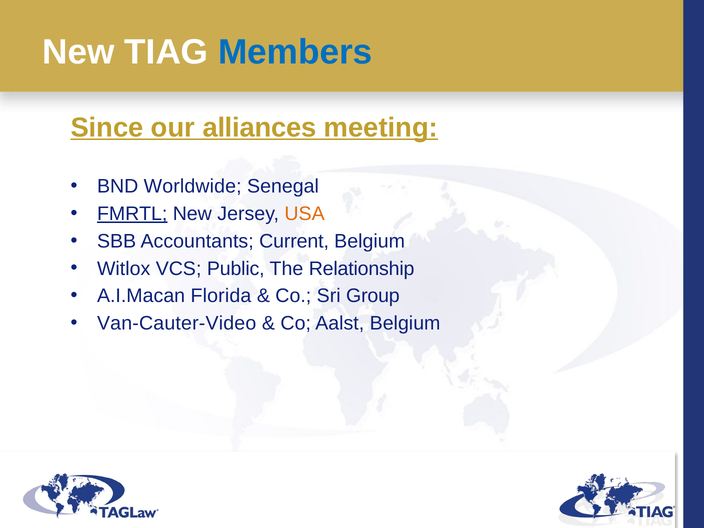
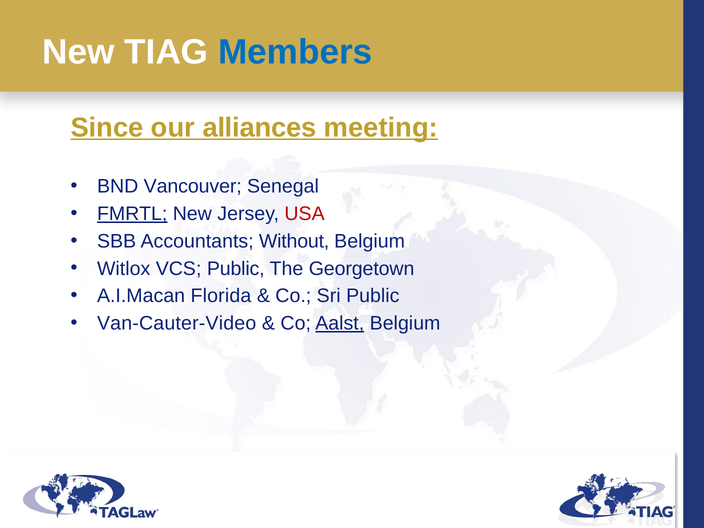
Worldwide: Worldwide -> Vancouver
USA colour: orange -> red
Current: Current -> Without
Relationship: Relationship -> Georgetown
Sri Group: Group -> Public
Aalst underline: none -> present
